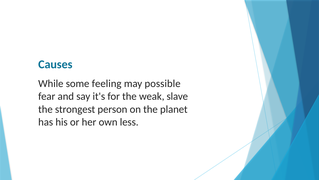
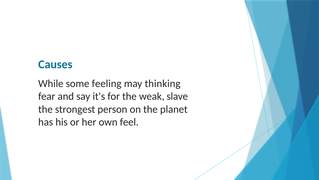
possible: possible -> thinking
less: less -> feel
